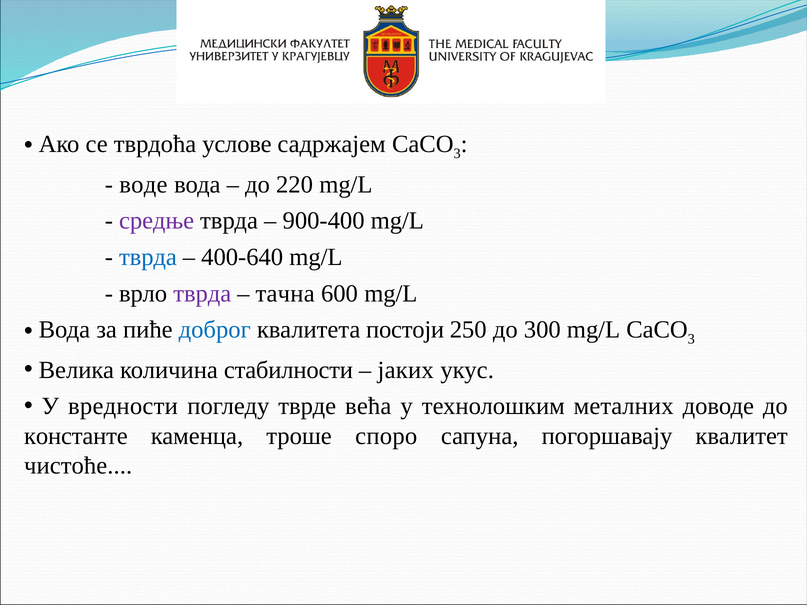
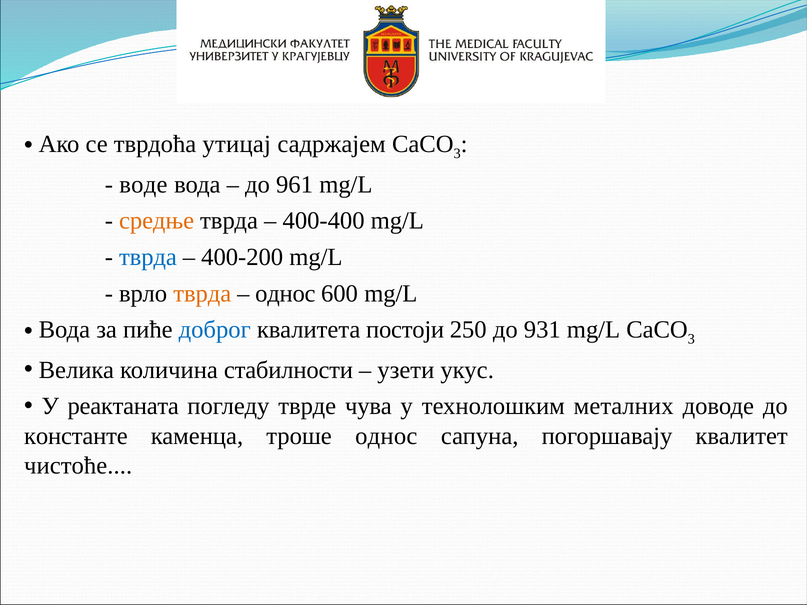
услове: услове -> утицај
220: 220 -> 961
средње colour: purple -> orange
900-400: 900-400 -> 400-400
400-640: 400-640 -> 400-200
тврда at (202, 294) colour: purple -> orange
тачна at (285, 294): тачна -> однос
300: 300 -> 931
јаких: јаких -> узети
вредности: вредности -> реактаната
већа: већа -> чува
троше споро: споро -> однос
